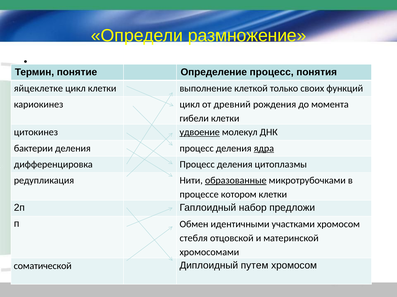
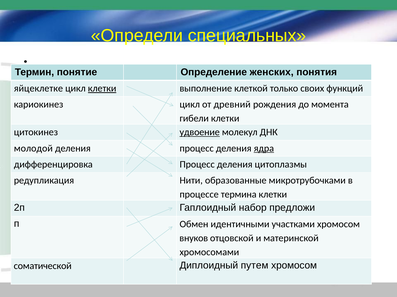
размножение: размножение -> специальных
Определение процесс: процесс -> женских
клетки at (102, 89) underline: none -> present
бактерии: бактерии -> молодой
образованные underline: present -> none
котором: котором -> термина
стебля: стебля -> внуков
